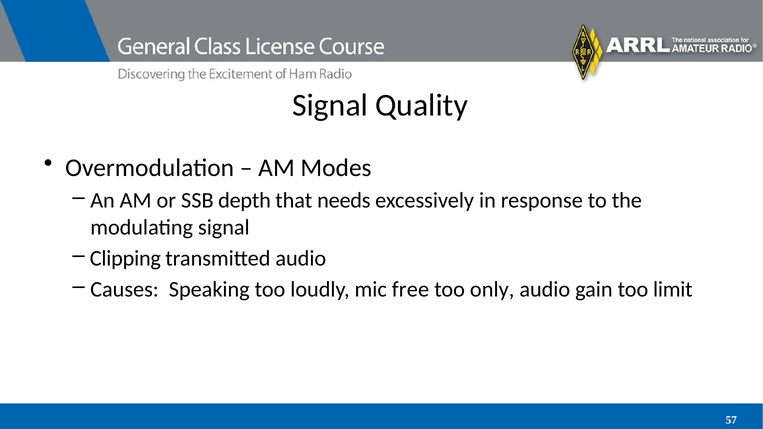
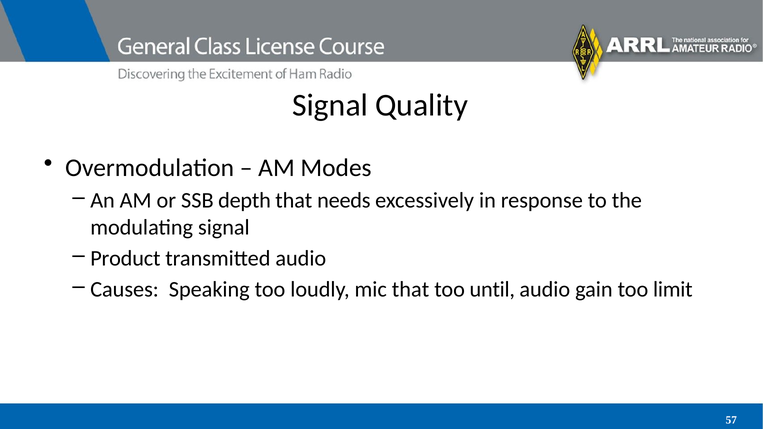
Clipping: Clipping -> Product
mic free: free -> that
only: only -> until
